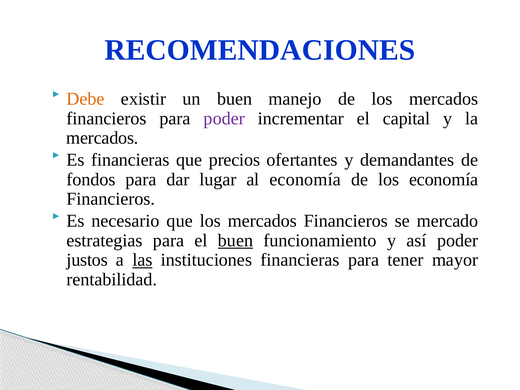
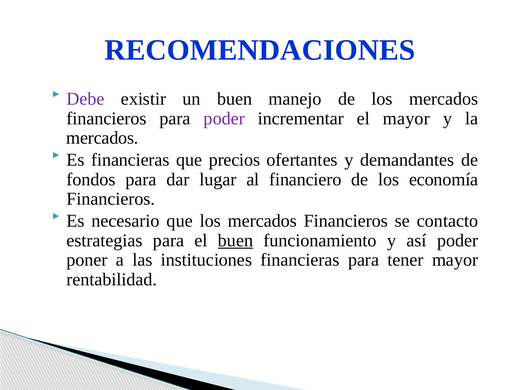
Debe colour: orange -> purple
el capital: capital -> mayor
al economía: economía -> financiero
mercado: mercado -> contacto
justos: justos -> poner
las underline: present -> none
